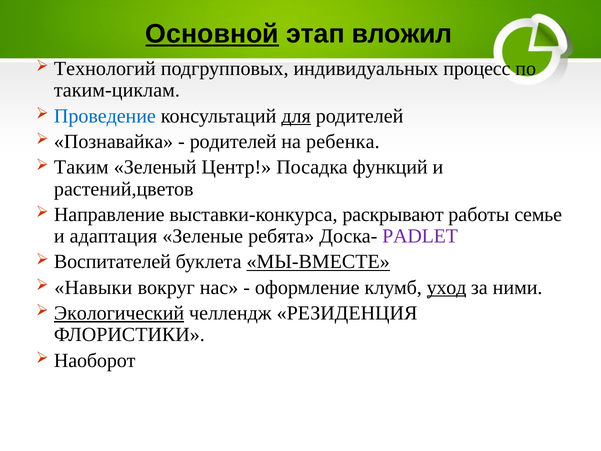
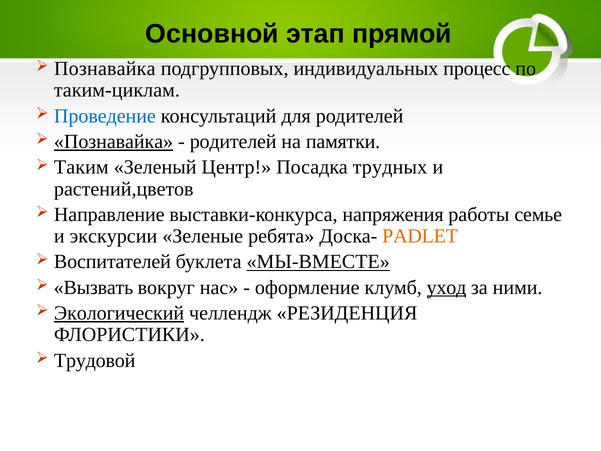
Основной underline: present -> none
вложил: вложил -> прямой
Технологий at (105, 69): Технологий -> Познавайка
для underline: present -> none
Познавайка at (114, 142) underline: none -> present
ребенка: ребенка -> памятки
функций: функций -> трудных
раскрывают: раскрывают -> напряжения
адаптация: адаптация -> экскурсии
PADLET colour: purple -> orange
Навыки: Навыки -> Вызвать
Наоборот: Наоборот -> Трудовой
